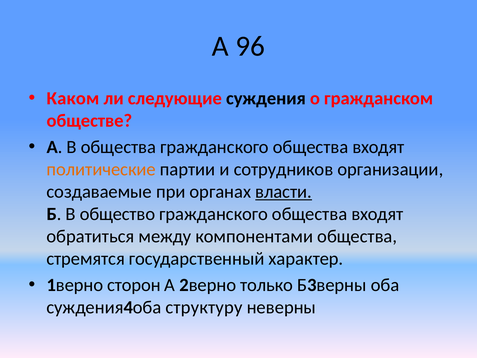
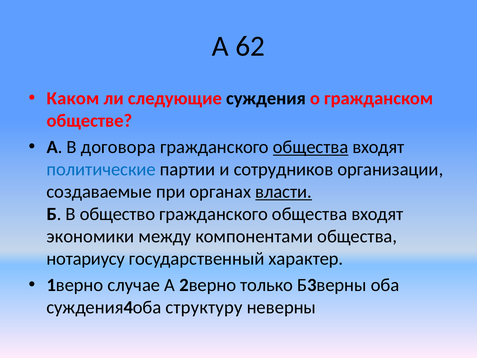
96: 96 -> 62
В общества: общества -> договора
общества at (311, 147) underline: none -> present
политические colour: orange -> blue
обратиться: обратиться -> экономики
стремятся: стремятся -> нотариусу
сторон: сторон -> случае
